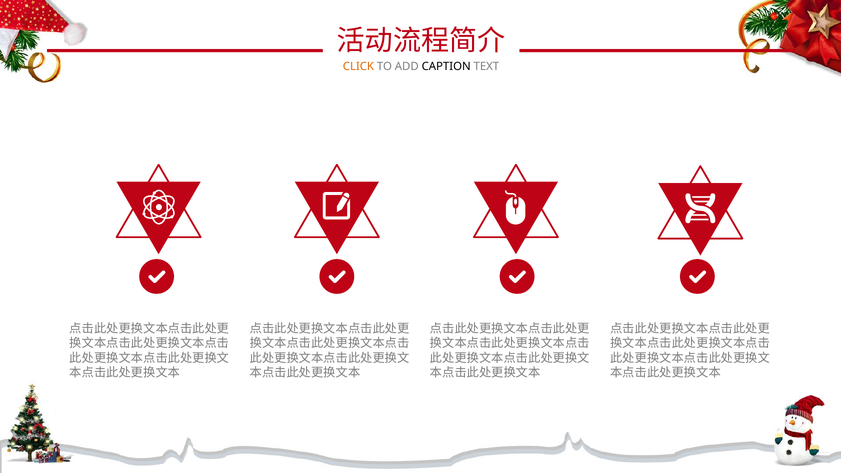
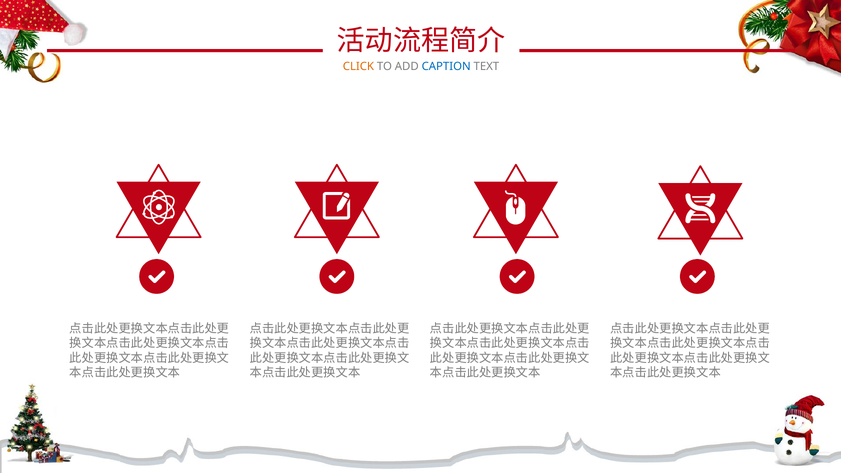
CAPTION colour: black -> blue
